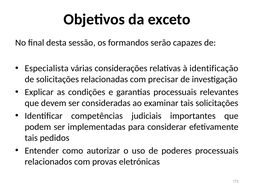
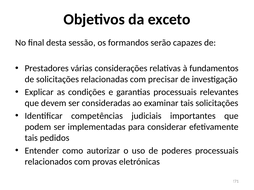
Especialista: Especialista -> Prestadores
identificação: identificação -> fundamentos
